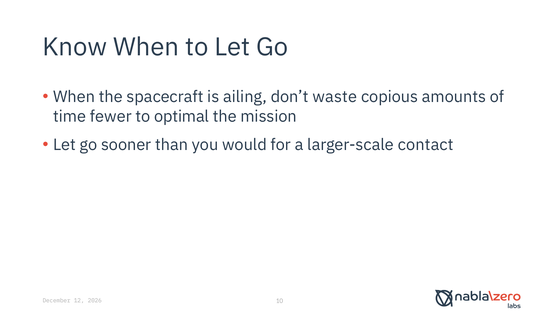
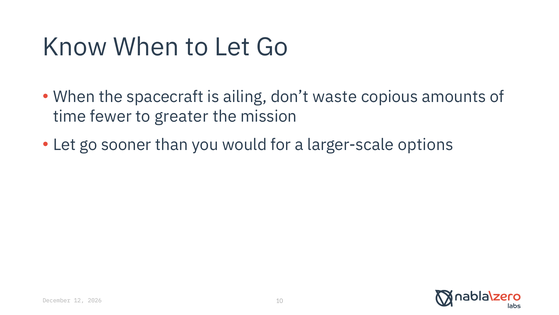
optimal: optimal -> greater
contact: contact -> options
